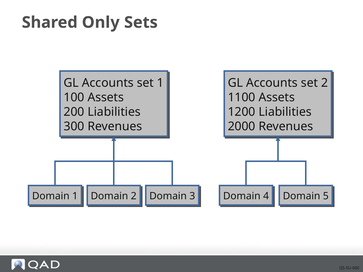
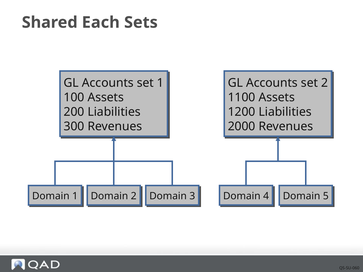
Only: Only -> Each
